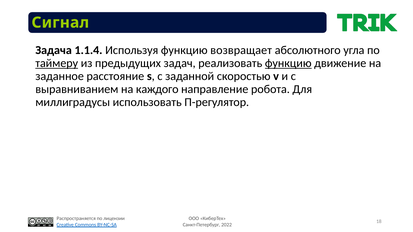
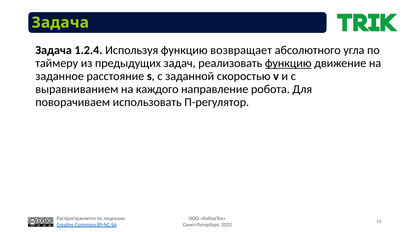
Сигнал at (60, 23): Сигнал -> Задача
1.1.4: 1.1.4 -> 1.2.4
таймеру underline: present -> none
миллиградусы: миллиградусы -> поворачиваем
